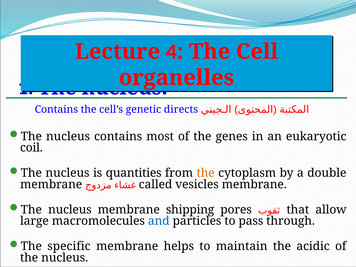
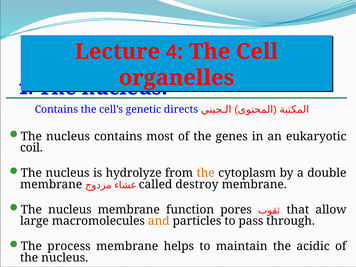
quantities: quantities -> hydrolyze
vesicles: vesicles -> destroy
shipping: shipping -> function
and colour: blue -> orange
specific: specific -> process
